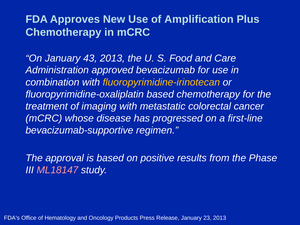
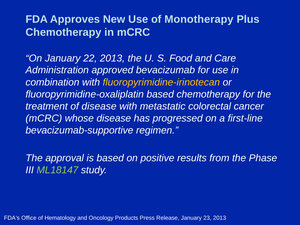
Amplification: Amplification -> Monotherapy
43: 43 -> 22
of imaging: imaging -> disease
ML18147 colour: pink -> light green
